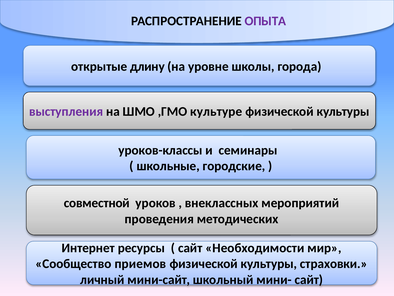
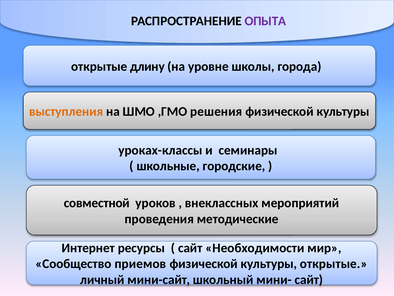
выступления colour: purple -> orange
культуре: культуре -> решения
уроков-классы: уроков-классы -> уроках-классы
методических: методических -> методические
культуры страховки: страховки -> открытые
